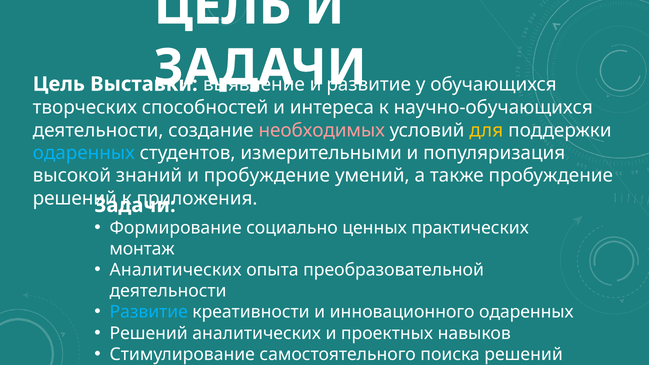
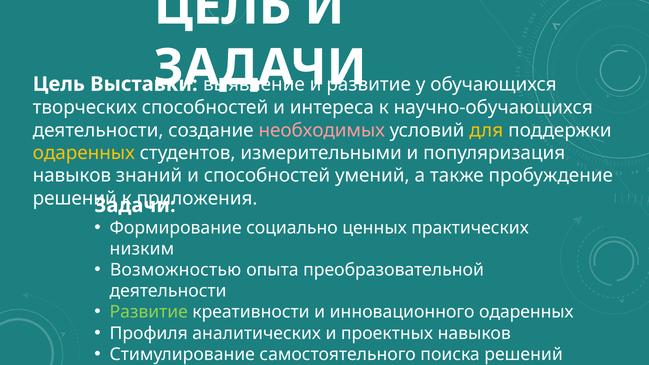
одаренных at (84, 153) colour: light blue -> yellow
высокой at (72, 176): высокой -> навыков
и пробуждение: пробуждение -> способностей
монтаж: монтаж -> низким
Аналитических at (176, 270): Аналитических -> Возможностью
Развитие at (149, 312) colour: light blue -> light green
Решений at (149, 333): Решений -> Профиля
